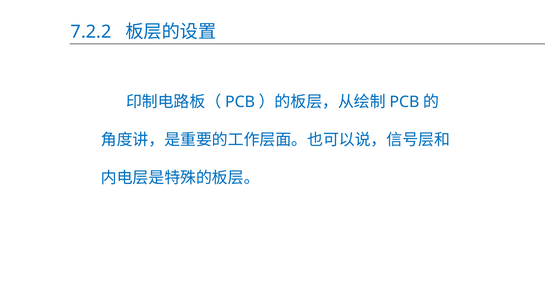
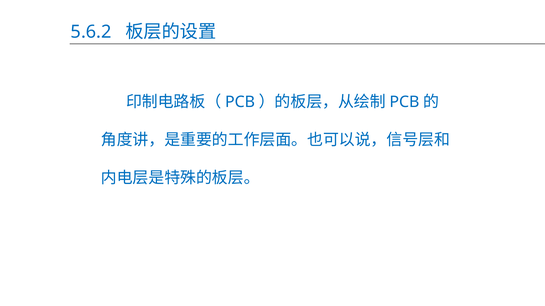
7.2.2: 7.2.2 -> 5.6.2
